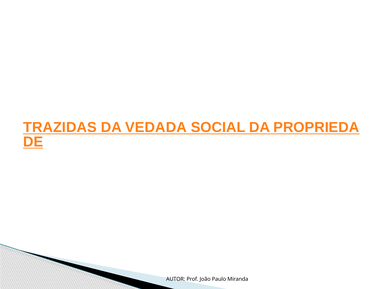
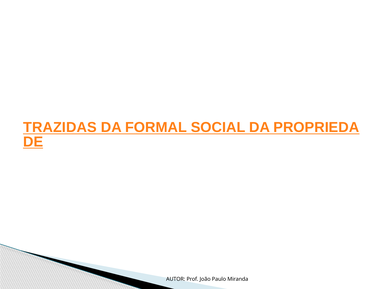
VEDADA: VEDADA -> FORMAL
